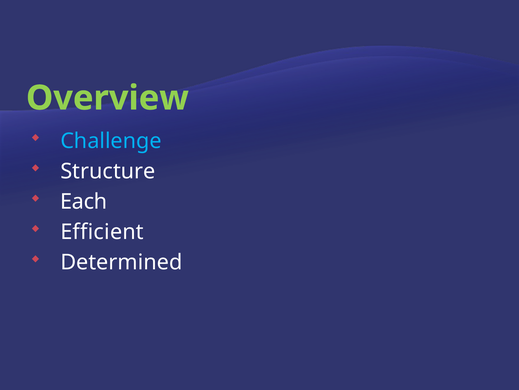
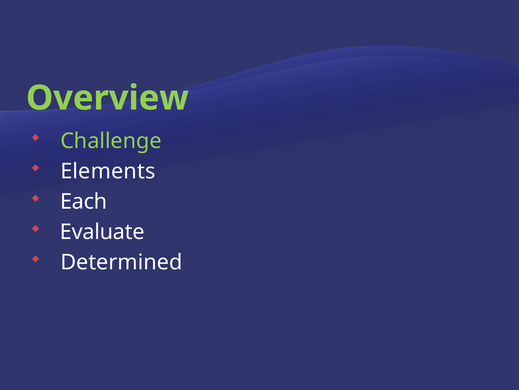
Challenge colour: light blue -> light green
Structure: Structure -> Elements
Efficient: Efficient -> Evaluate
